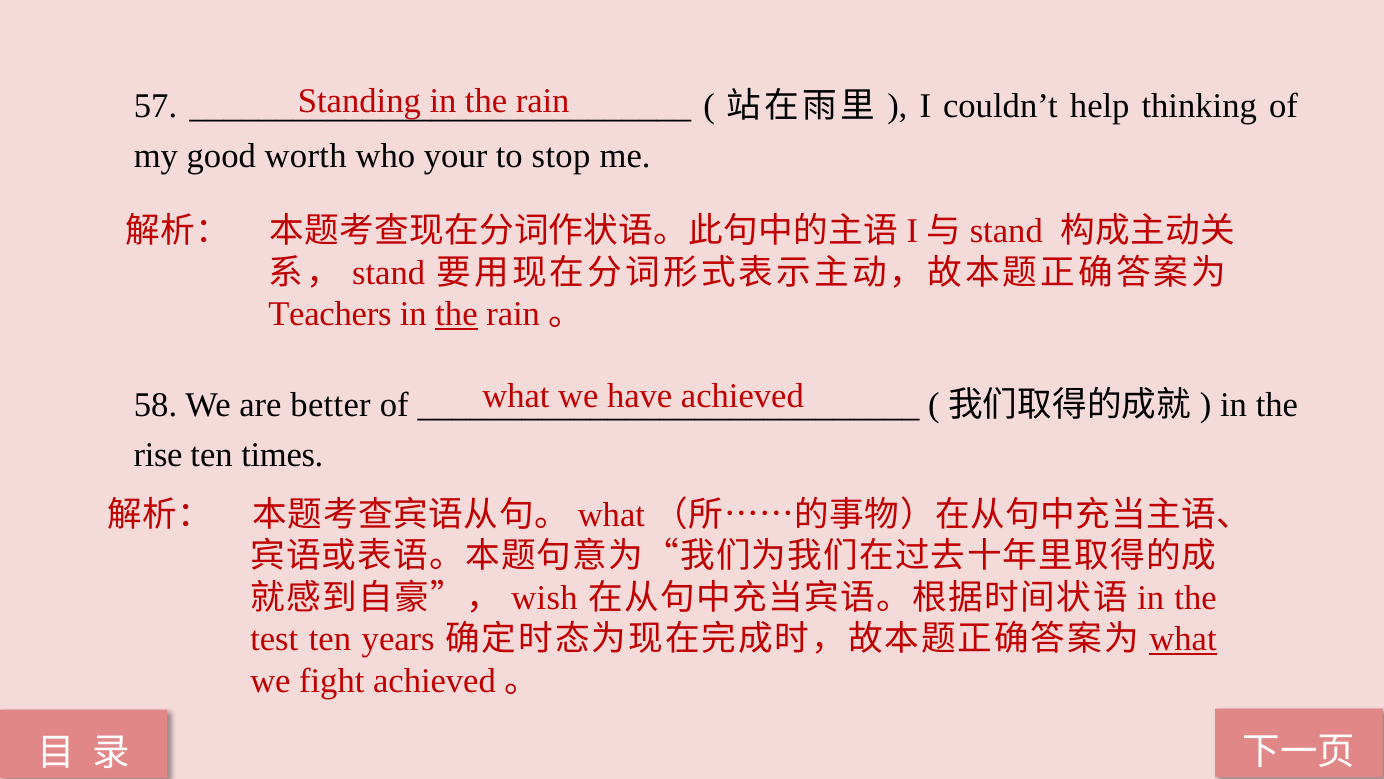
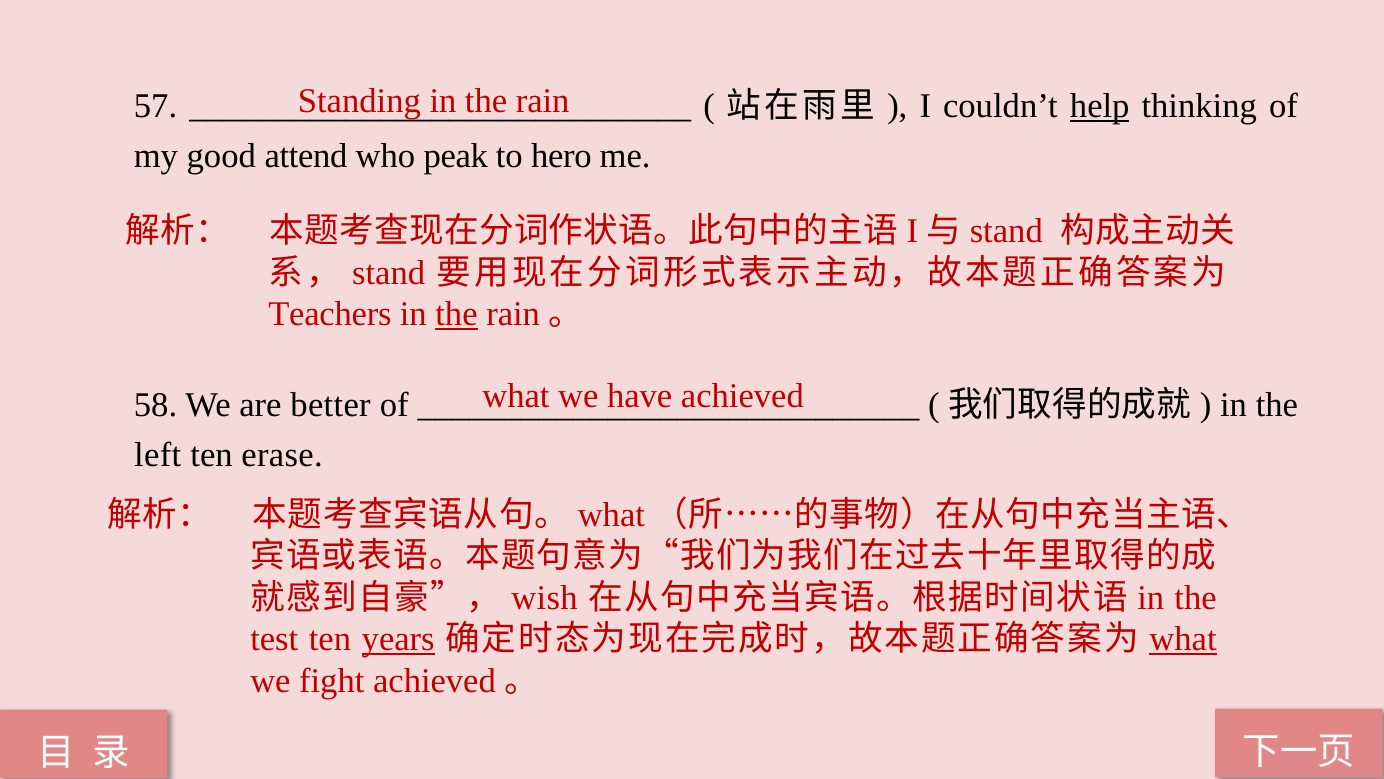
help underline: none -> present
worth: worth -> attend
your: your -> peak
stop: stop -> hero
rise: rise -> left
times: times -> erase
years underline: none -> present
